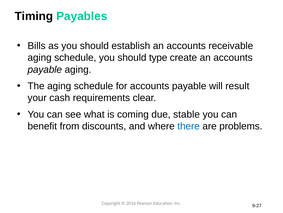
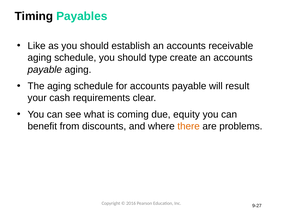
Bills: Bills -> Like
stable: stable -> equity
there colour: blue -> orange
